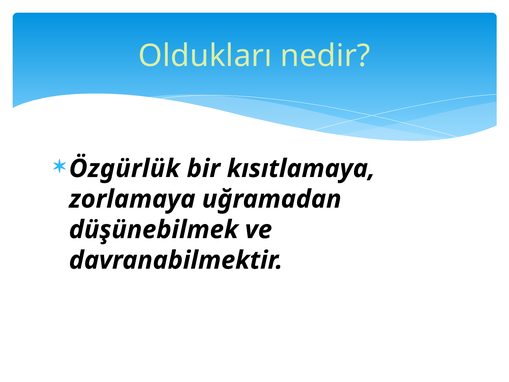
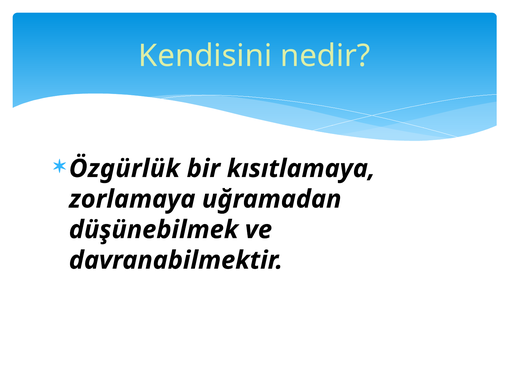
Oldukları: Oldukları -> Kendisini
